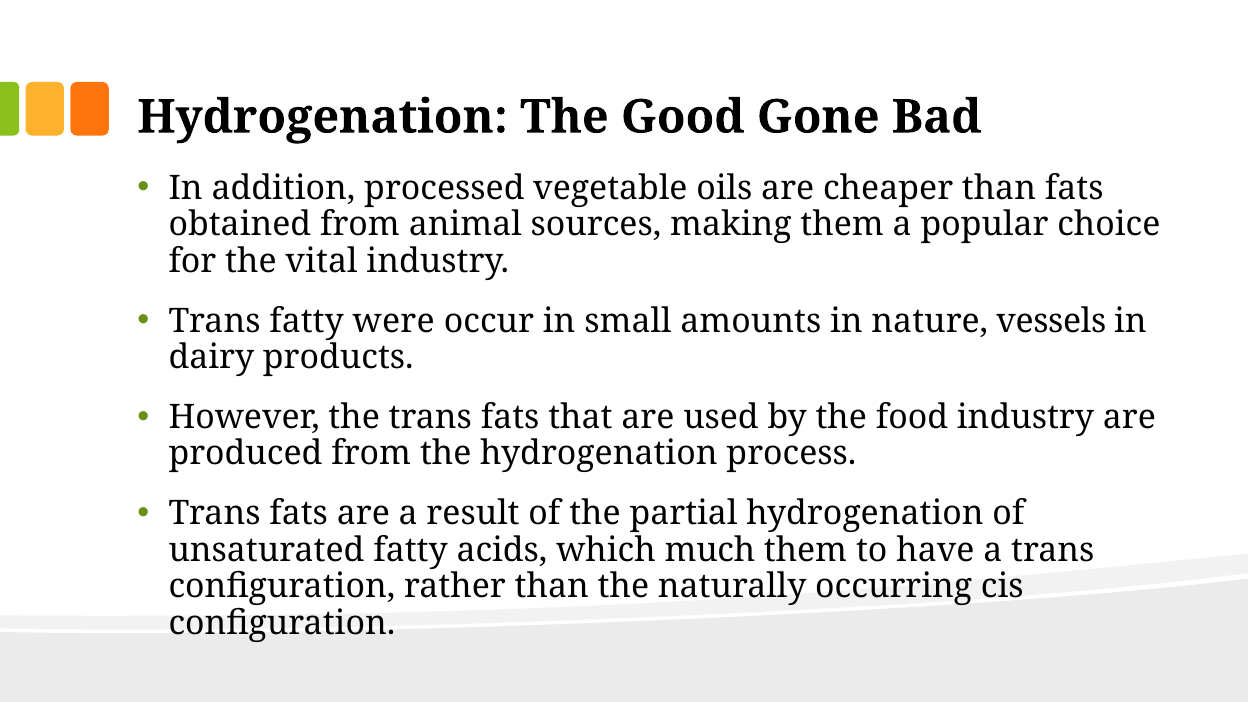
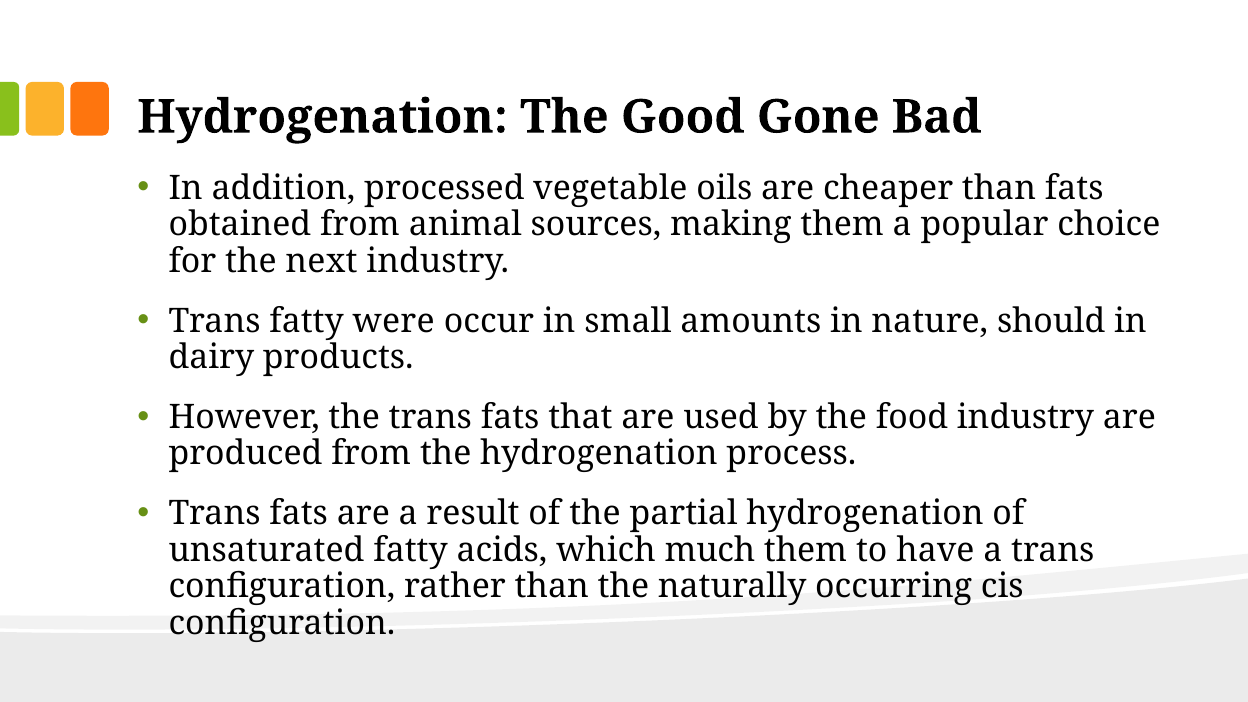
vital: vital -> next
vessels: vessels -> should
